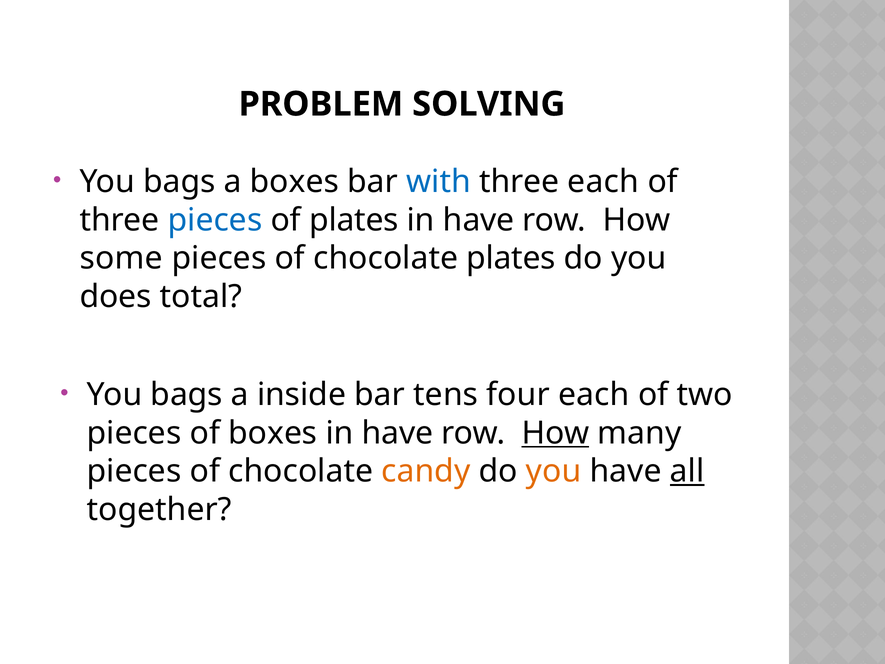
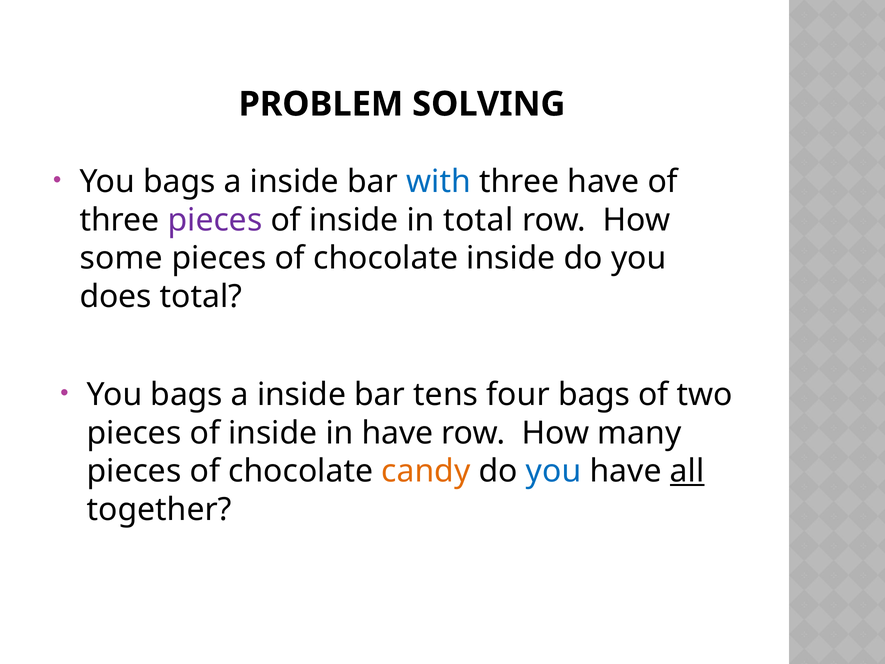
boxes at (294, 182): boxes -> inside
three each: each -> have
pieces at (215, 220) colour: blue -> purple
plates at (354, 220): plates -> inside
have at (479, 220): have -> total
chocolate plates: plates -> inside
four each: each -> bags
boxes at (273, 433): boxes -> inside
How at (556, 433) underline: present -> none
you at (554, 471) colour: orange -> blue
